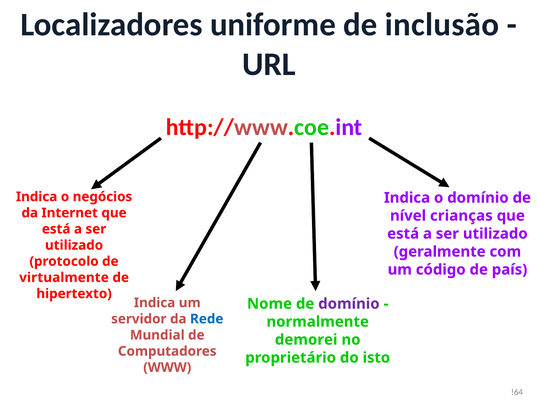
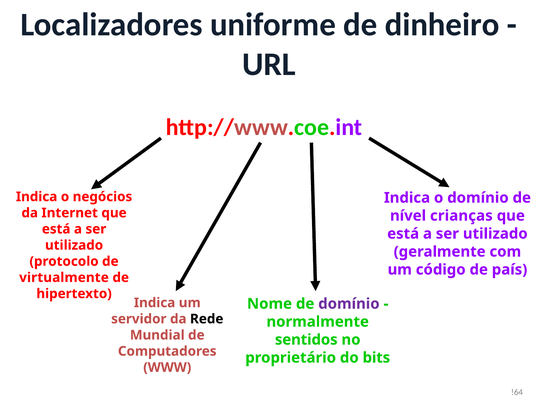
inclusão: inclusão -> dinheiro
Rede colour: blue -> black
demorei: demorei -> sentidos
isto: isto -> bits
